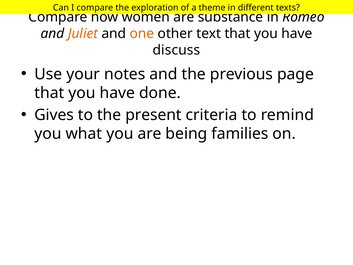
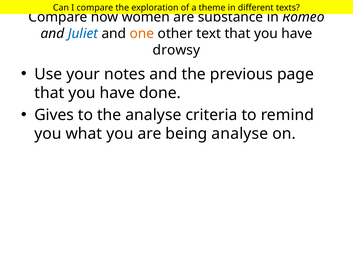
Juliet colour: orange -> blue
discuss: discuss -> drowsy
the present: present -> analyse
being families: families -> analyse
